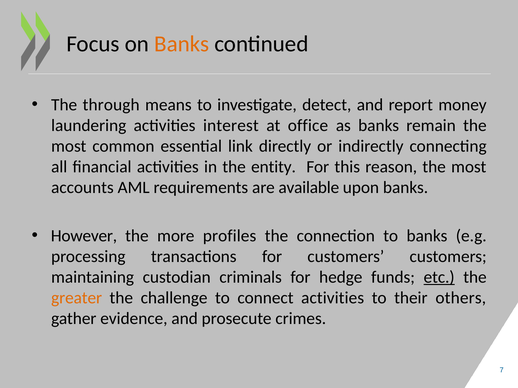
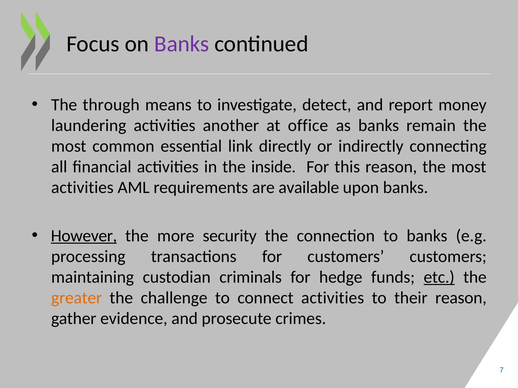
Banks at (182, 44) colour: orange -> purple
interest: interest -> another
entity: entity -> inside
accounts at (82, 188): accounts -> activities
However underline: none -> present
profiles: profiles -> security
their others: others -> reason
